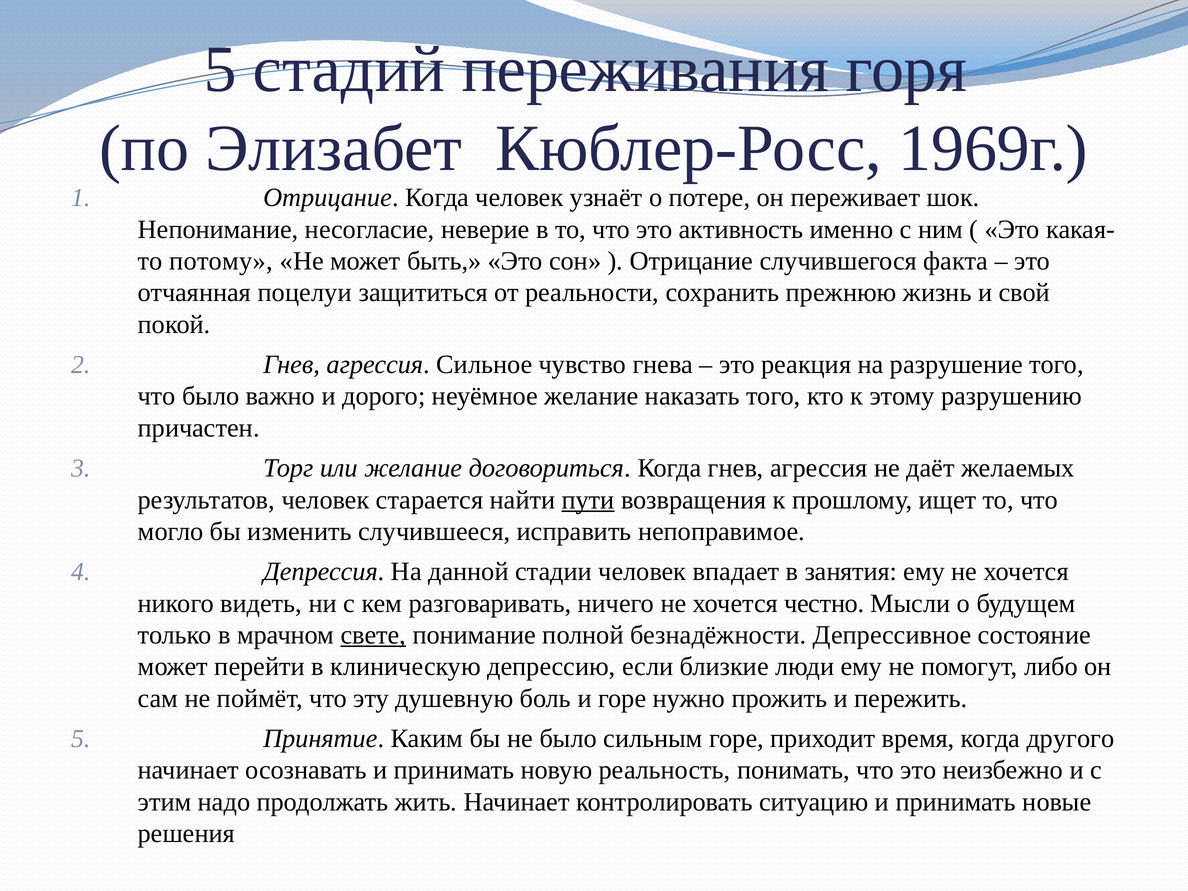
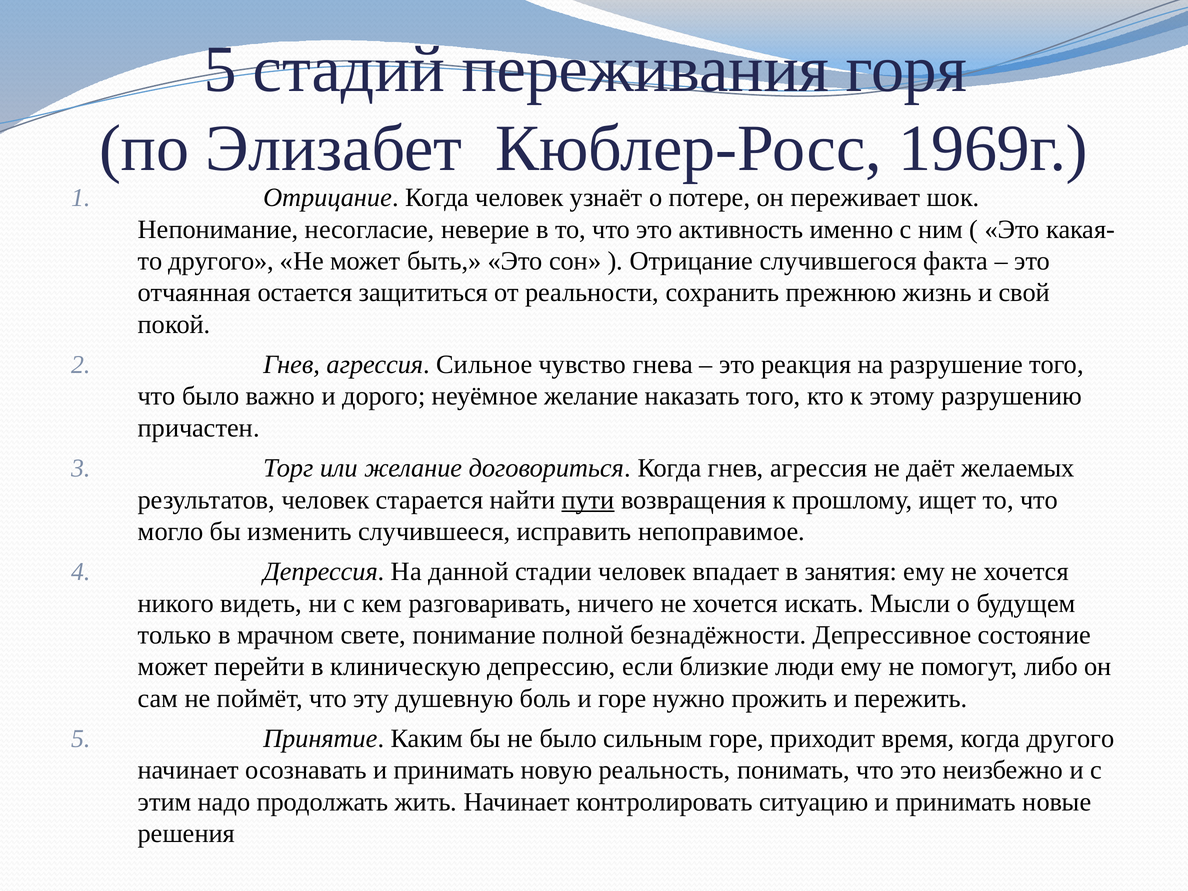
то потому: потому -> другого
поцелуи: поцелуи -> остается
честно: честно -> искать
свете underline: present -> none
